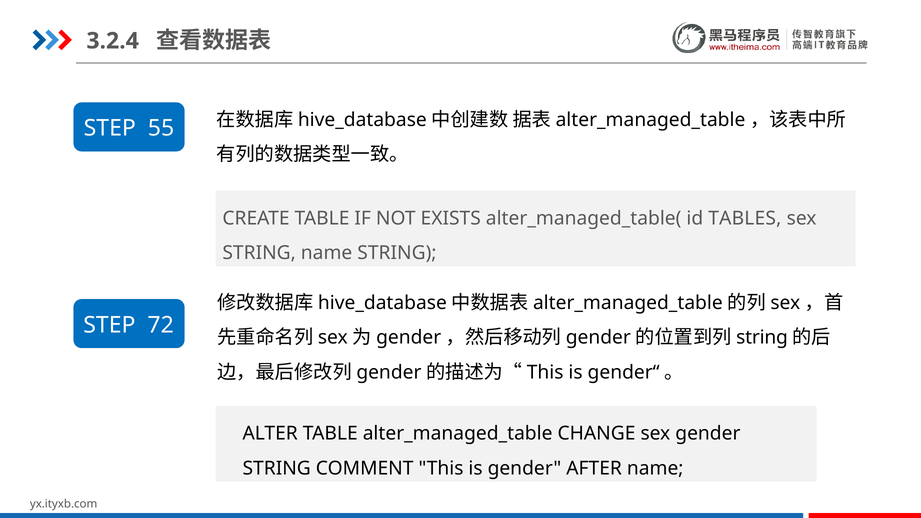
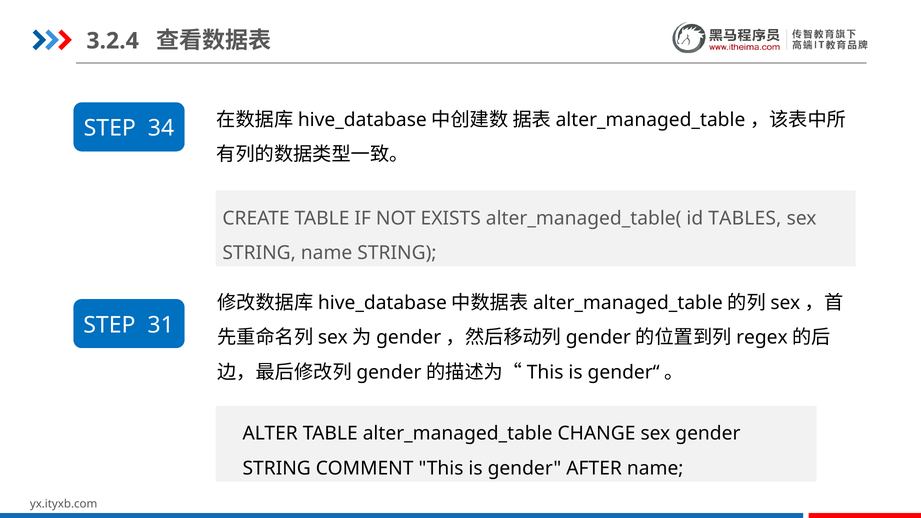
55: 55 -> 34
72: 72 -> 31
string at (762, 338): string -> regex
